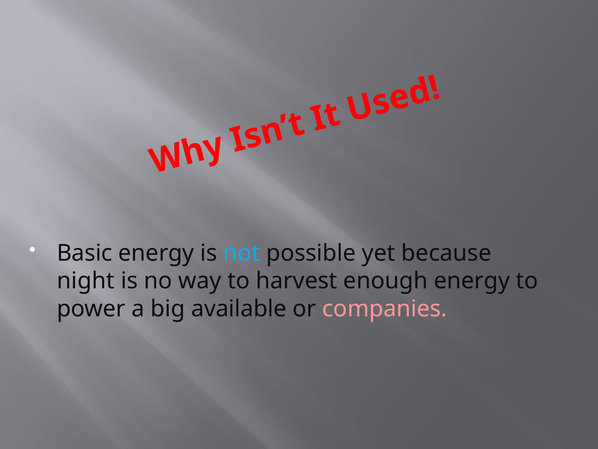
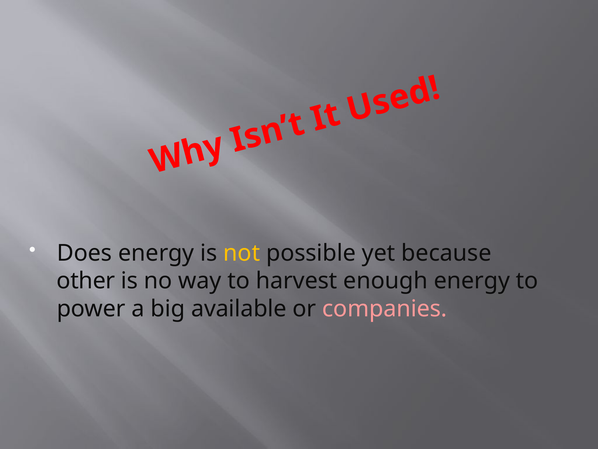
Basic: Basic -> Does
not colour: light blue -> yellow
night: night -> other
